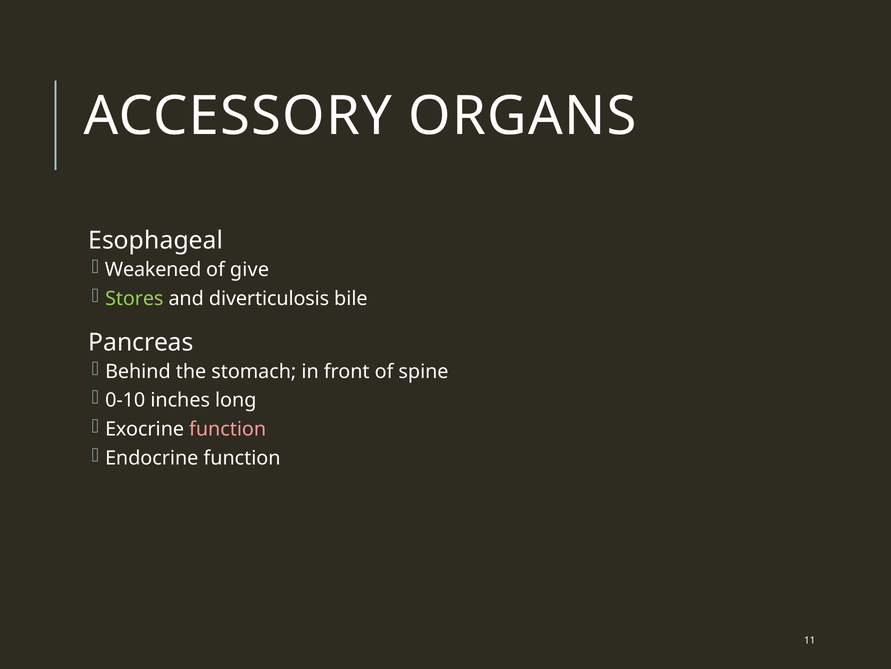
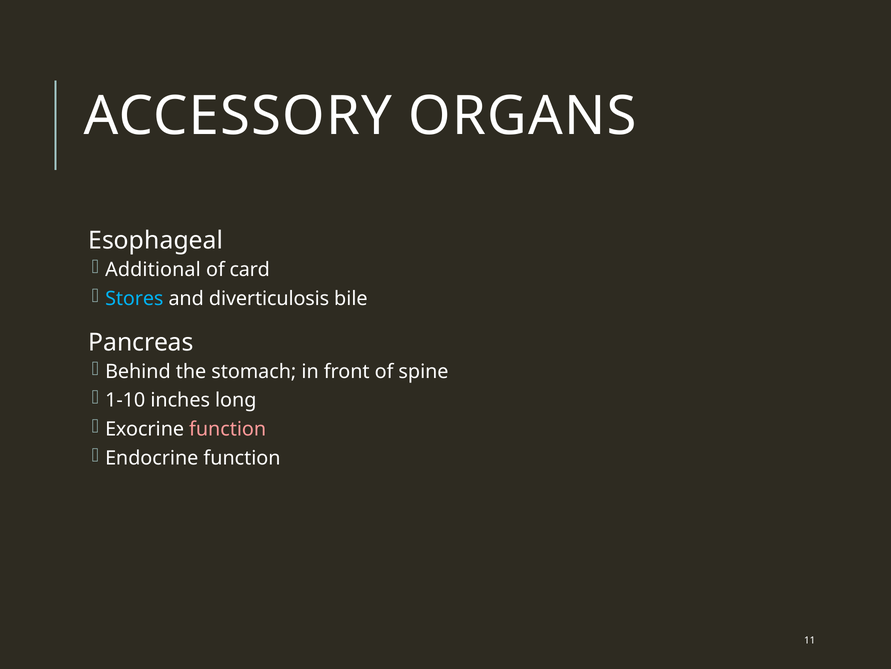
Weakened: Weakened -> Additional
give: give -> card
Stores colour: light green -> light blue
0-10: 0-10 -> 1-10
